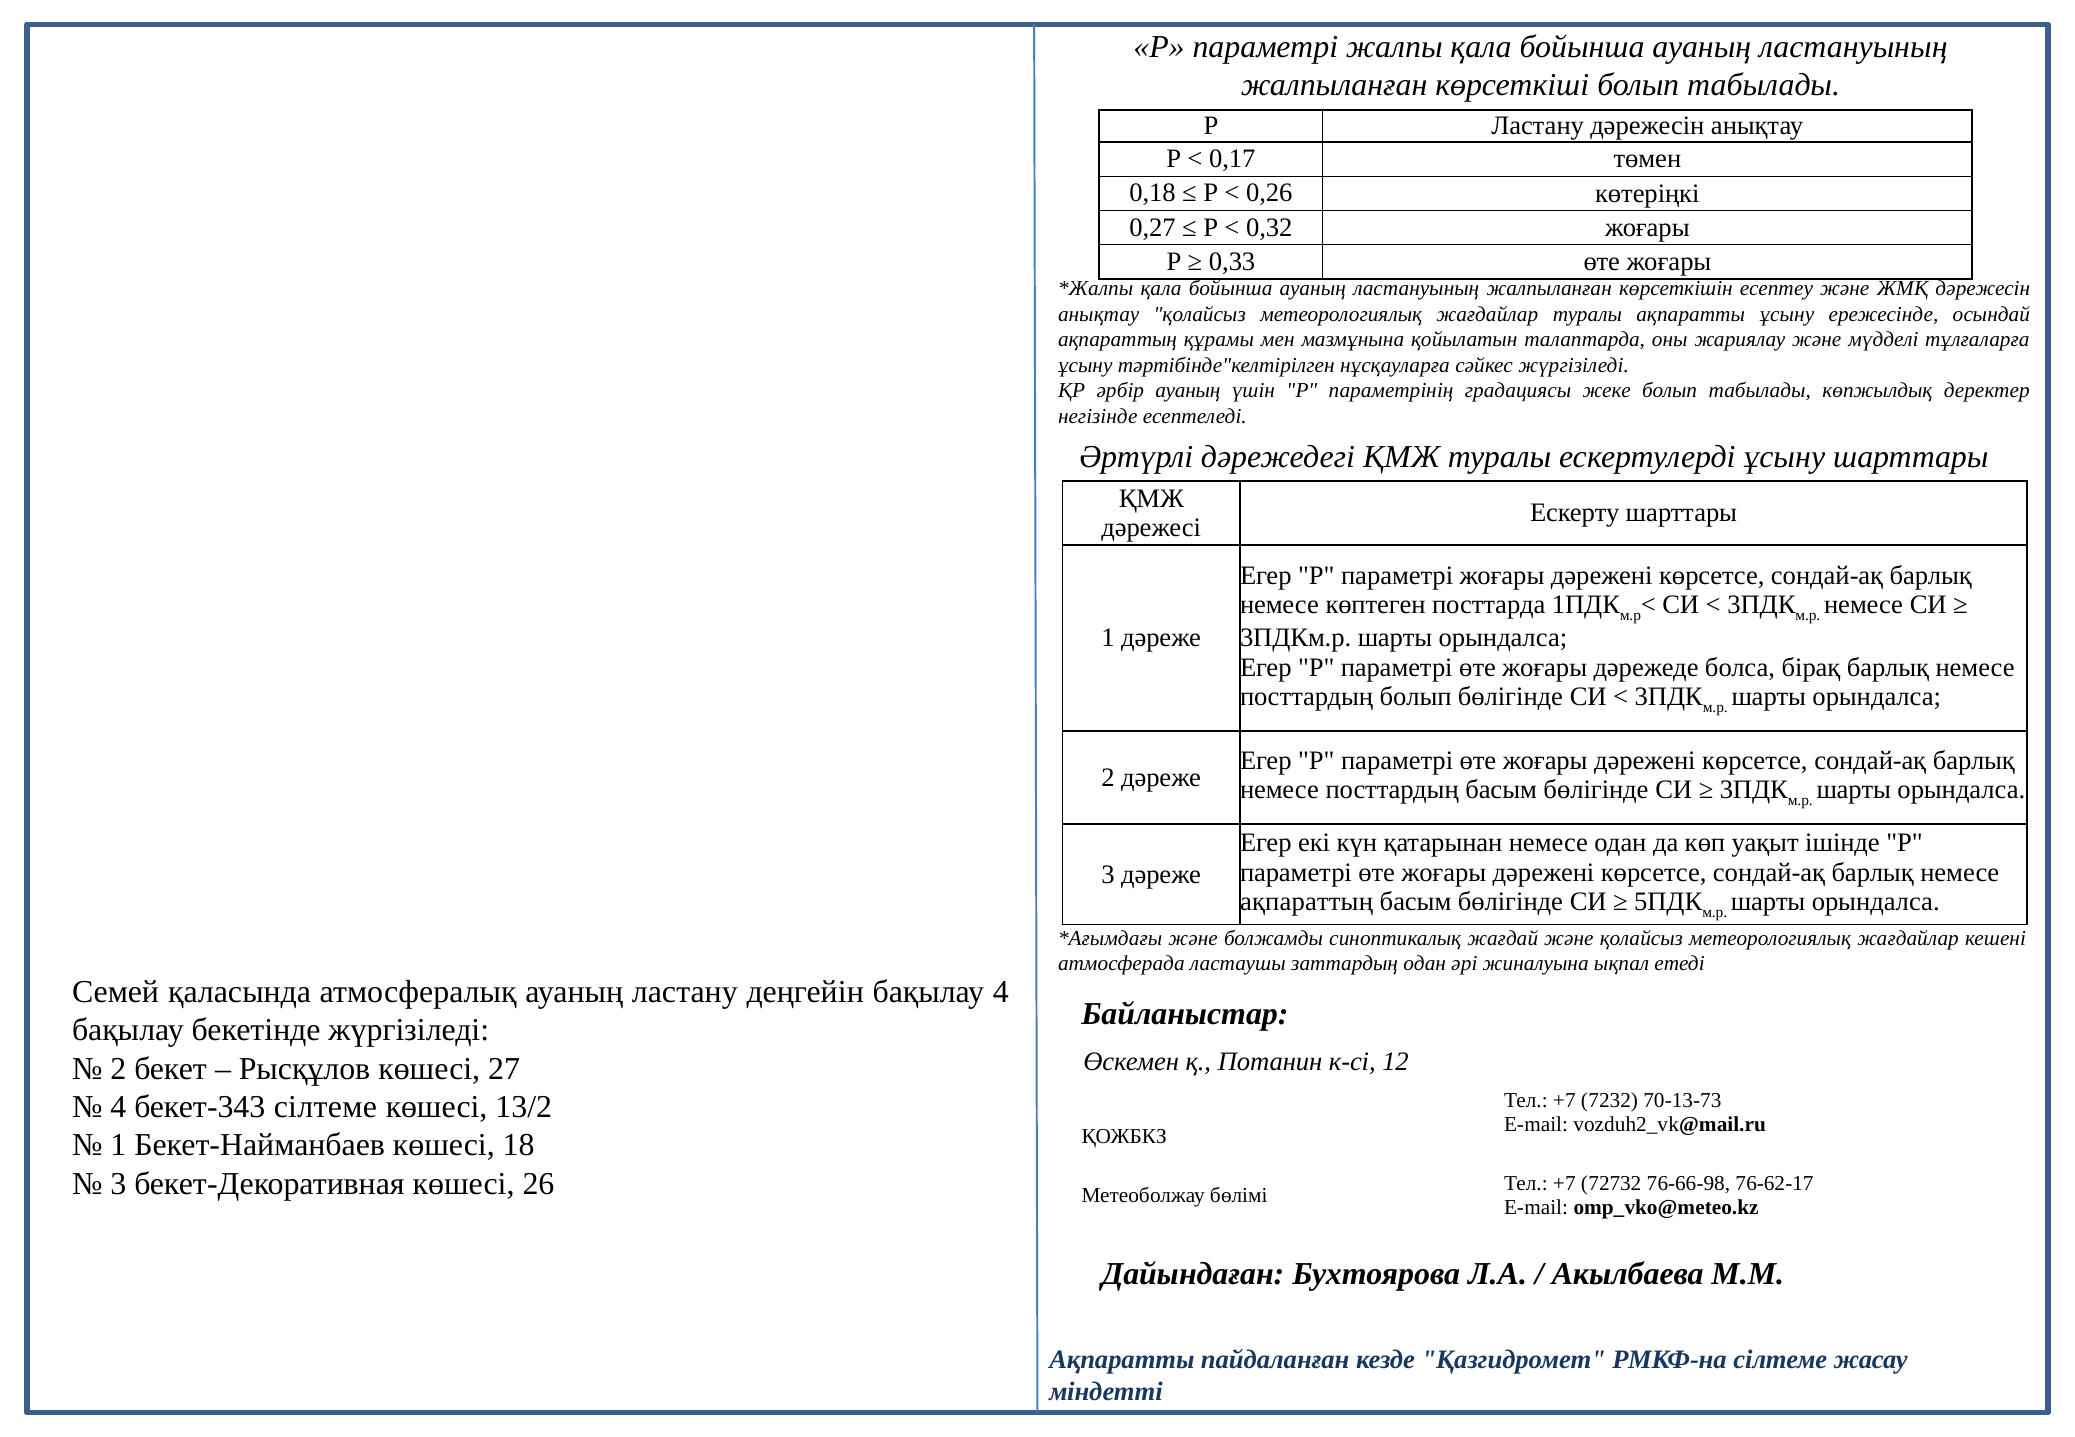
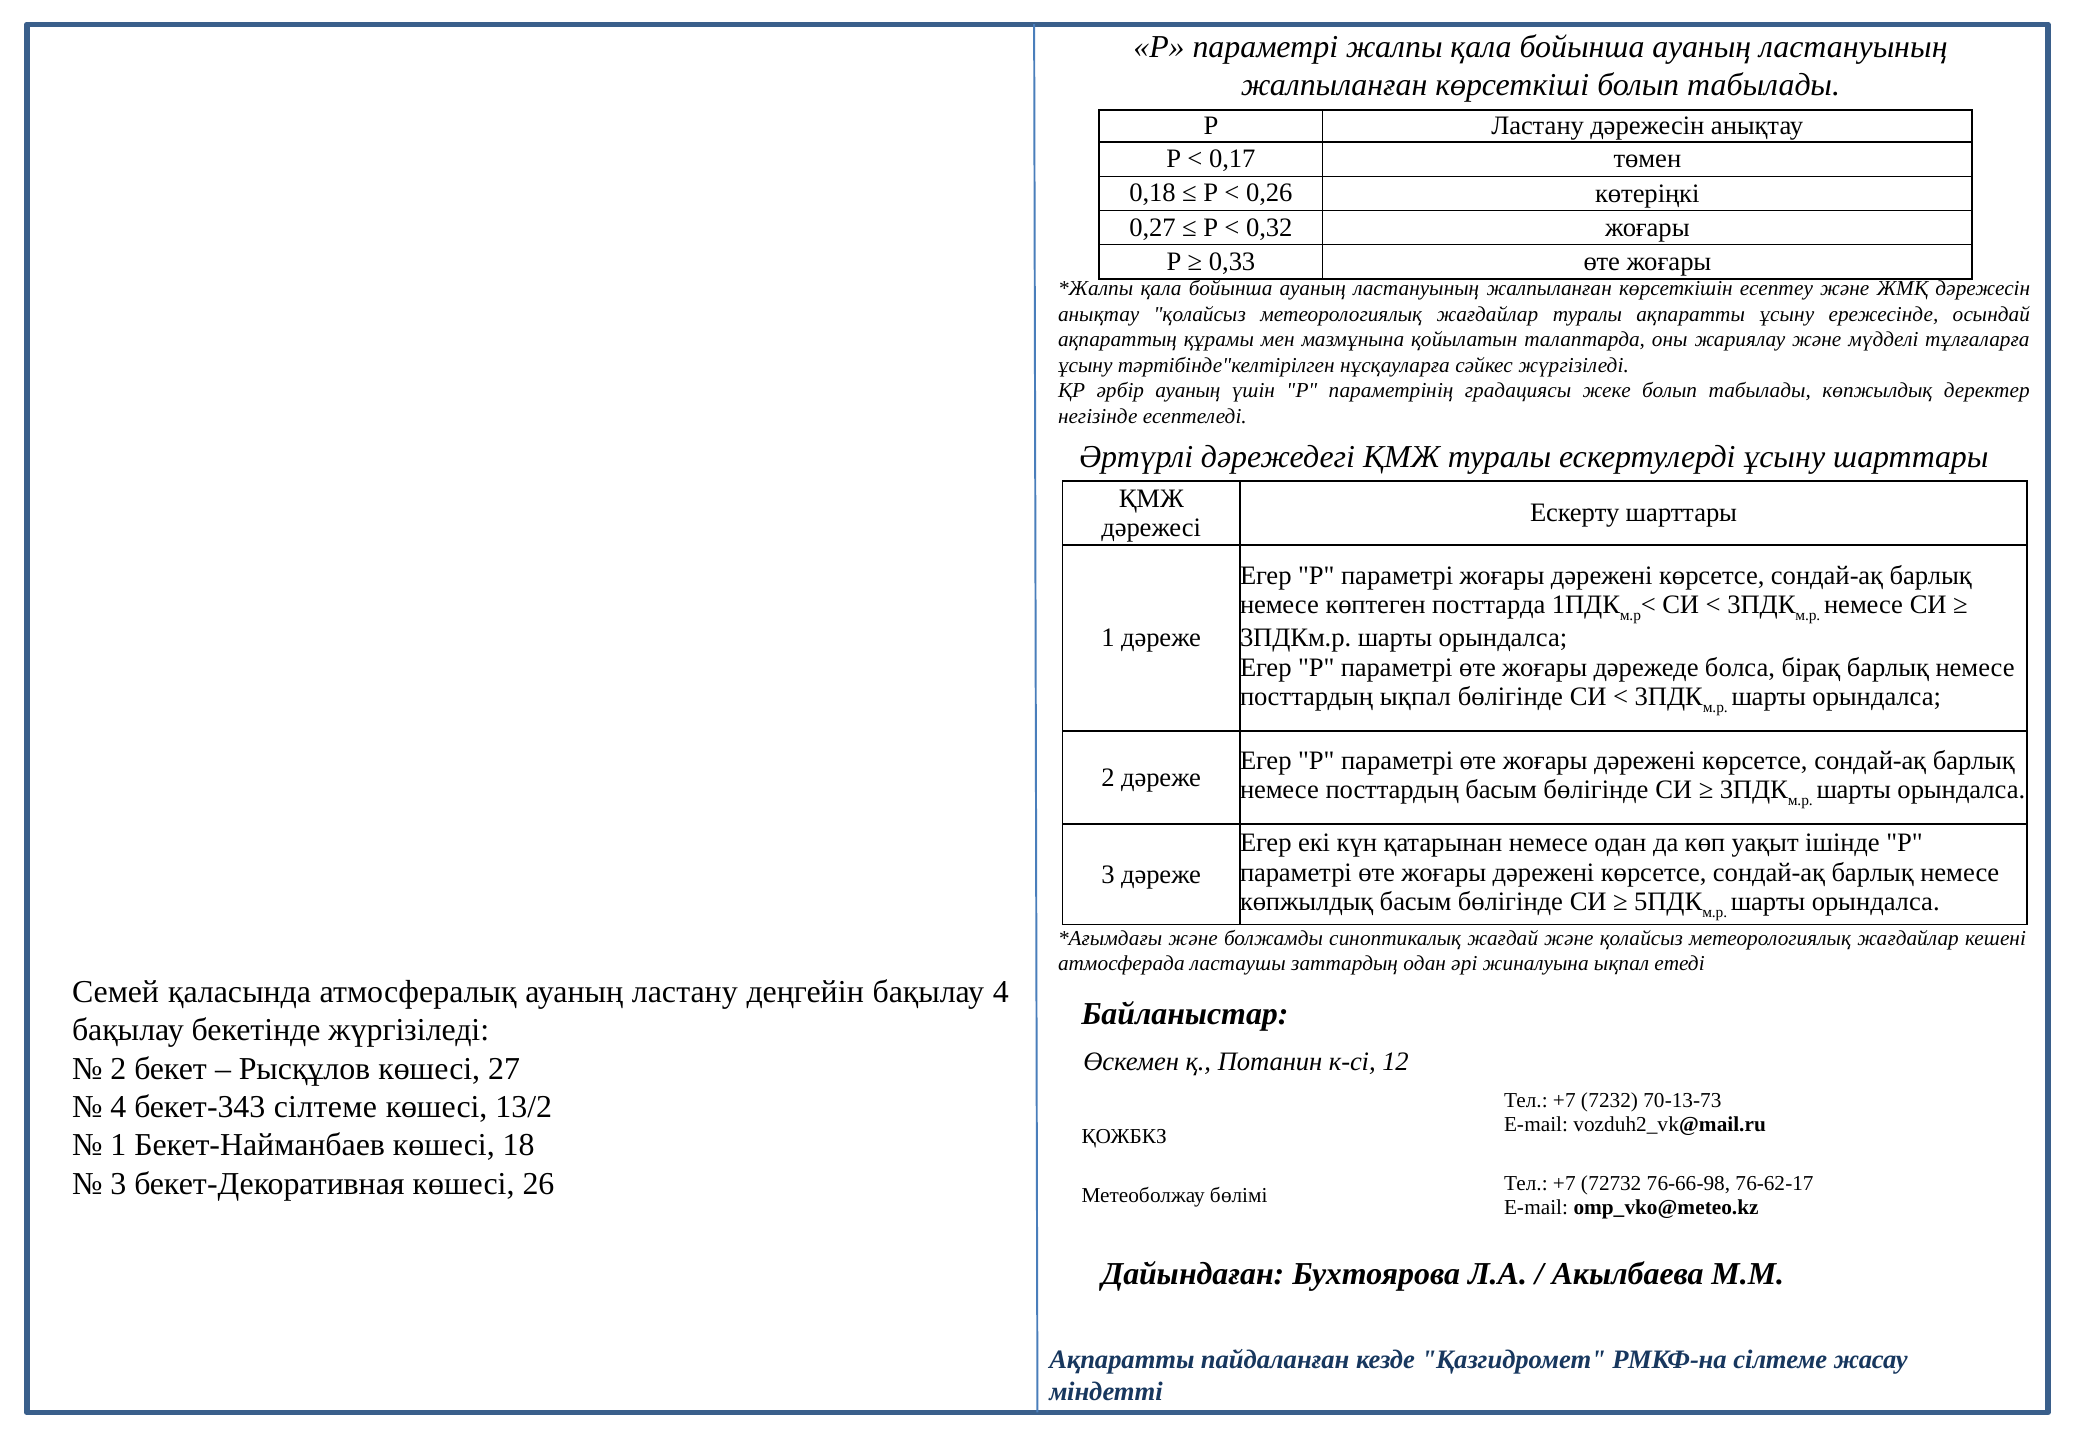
посттардың болып: болып -> ықпал
ақпараттың at (1307, 901): ақпараттың -> көпжылдық
